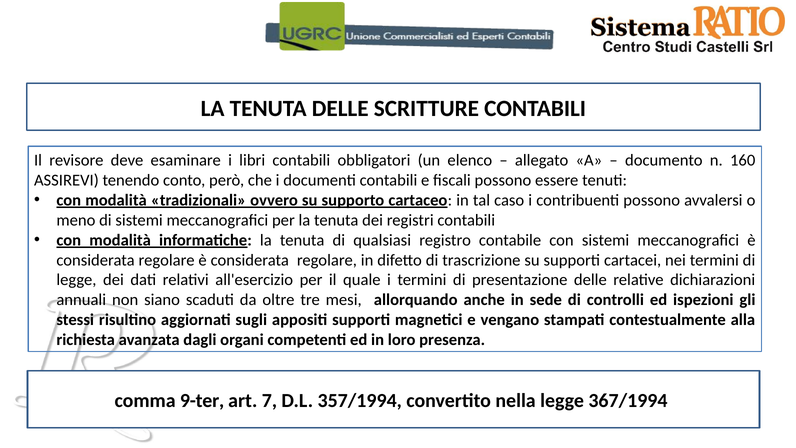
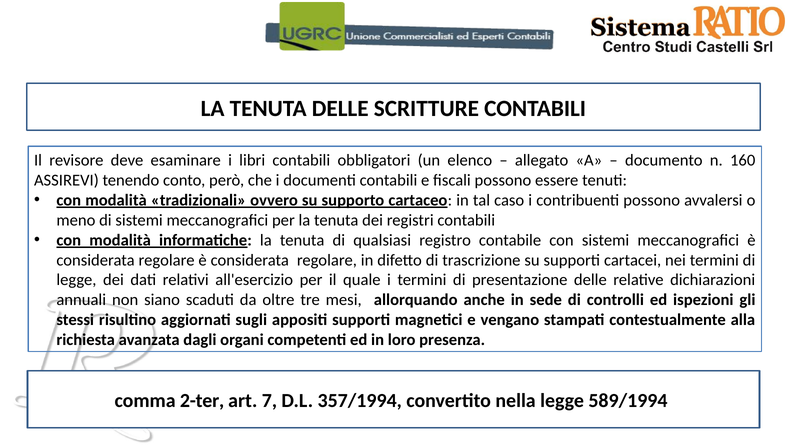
9-ter: 9-ter -> 2-ter
367/1994: 367/1994 -> 589/1994
